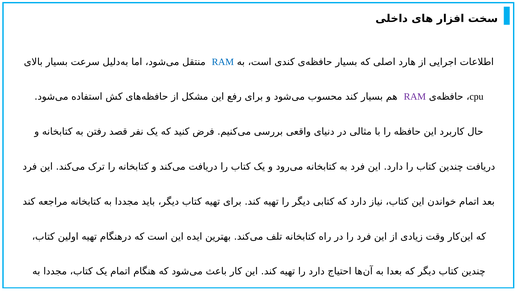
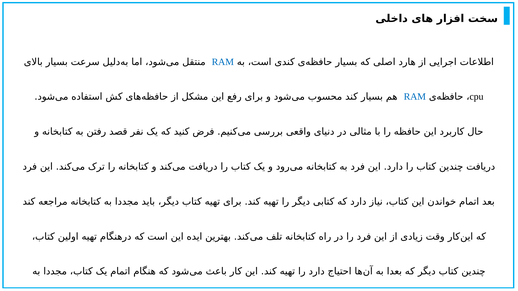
RAM at (415, 97) colour: purple -> blue
